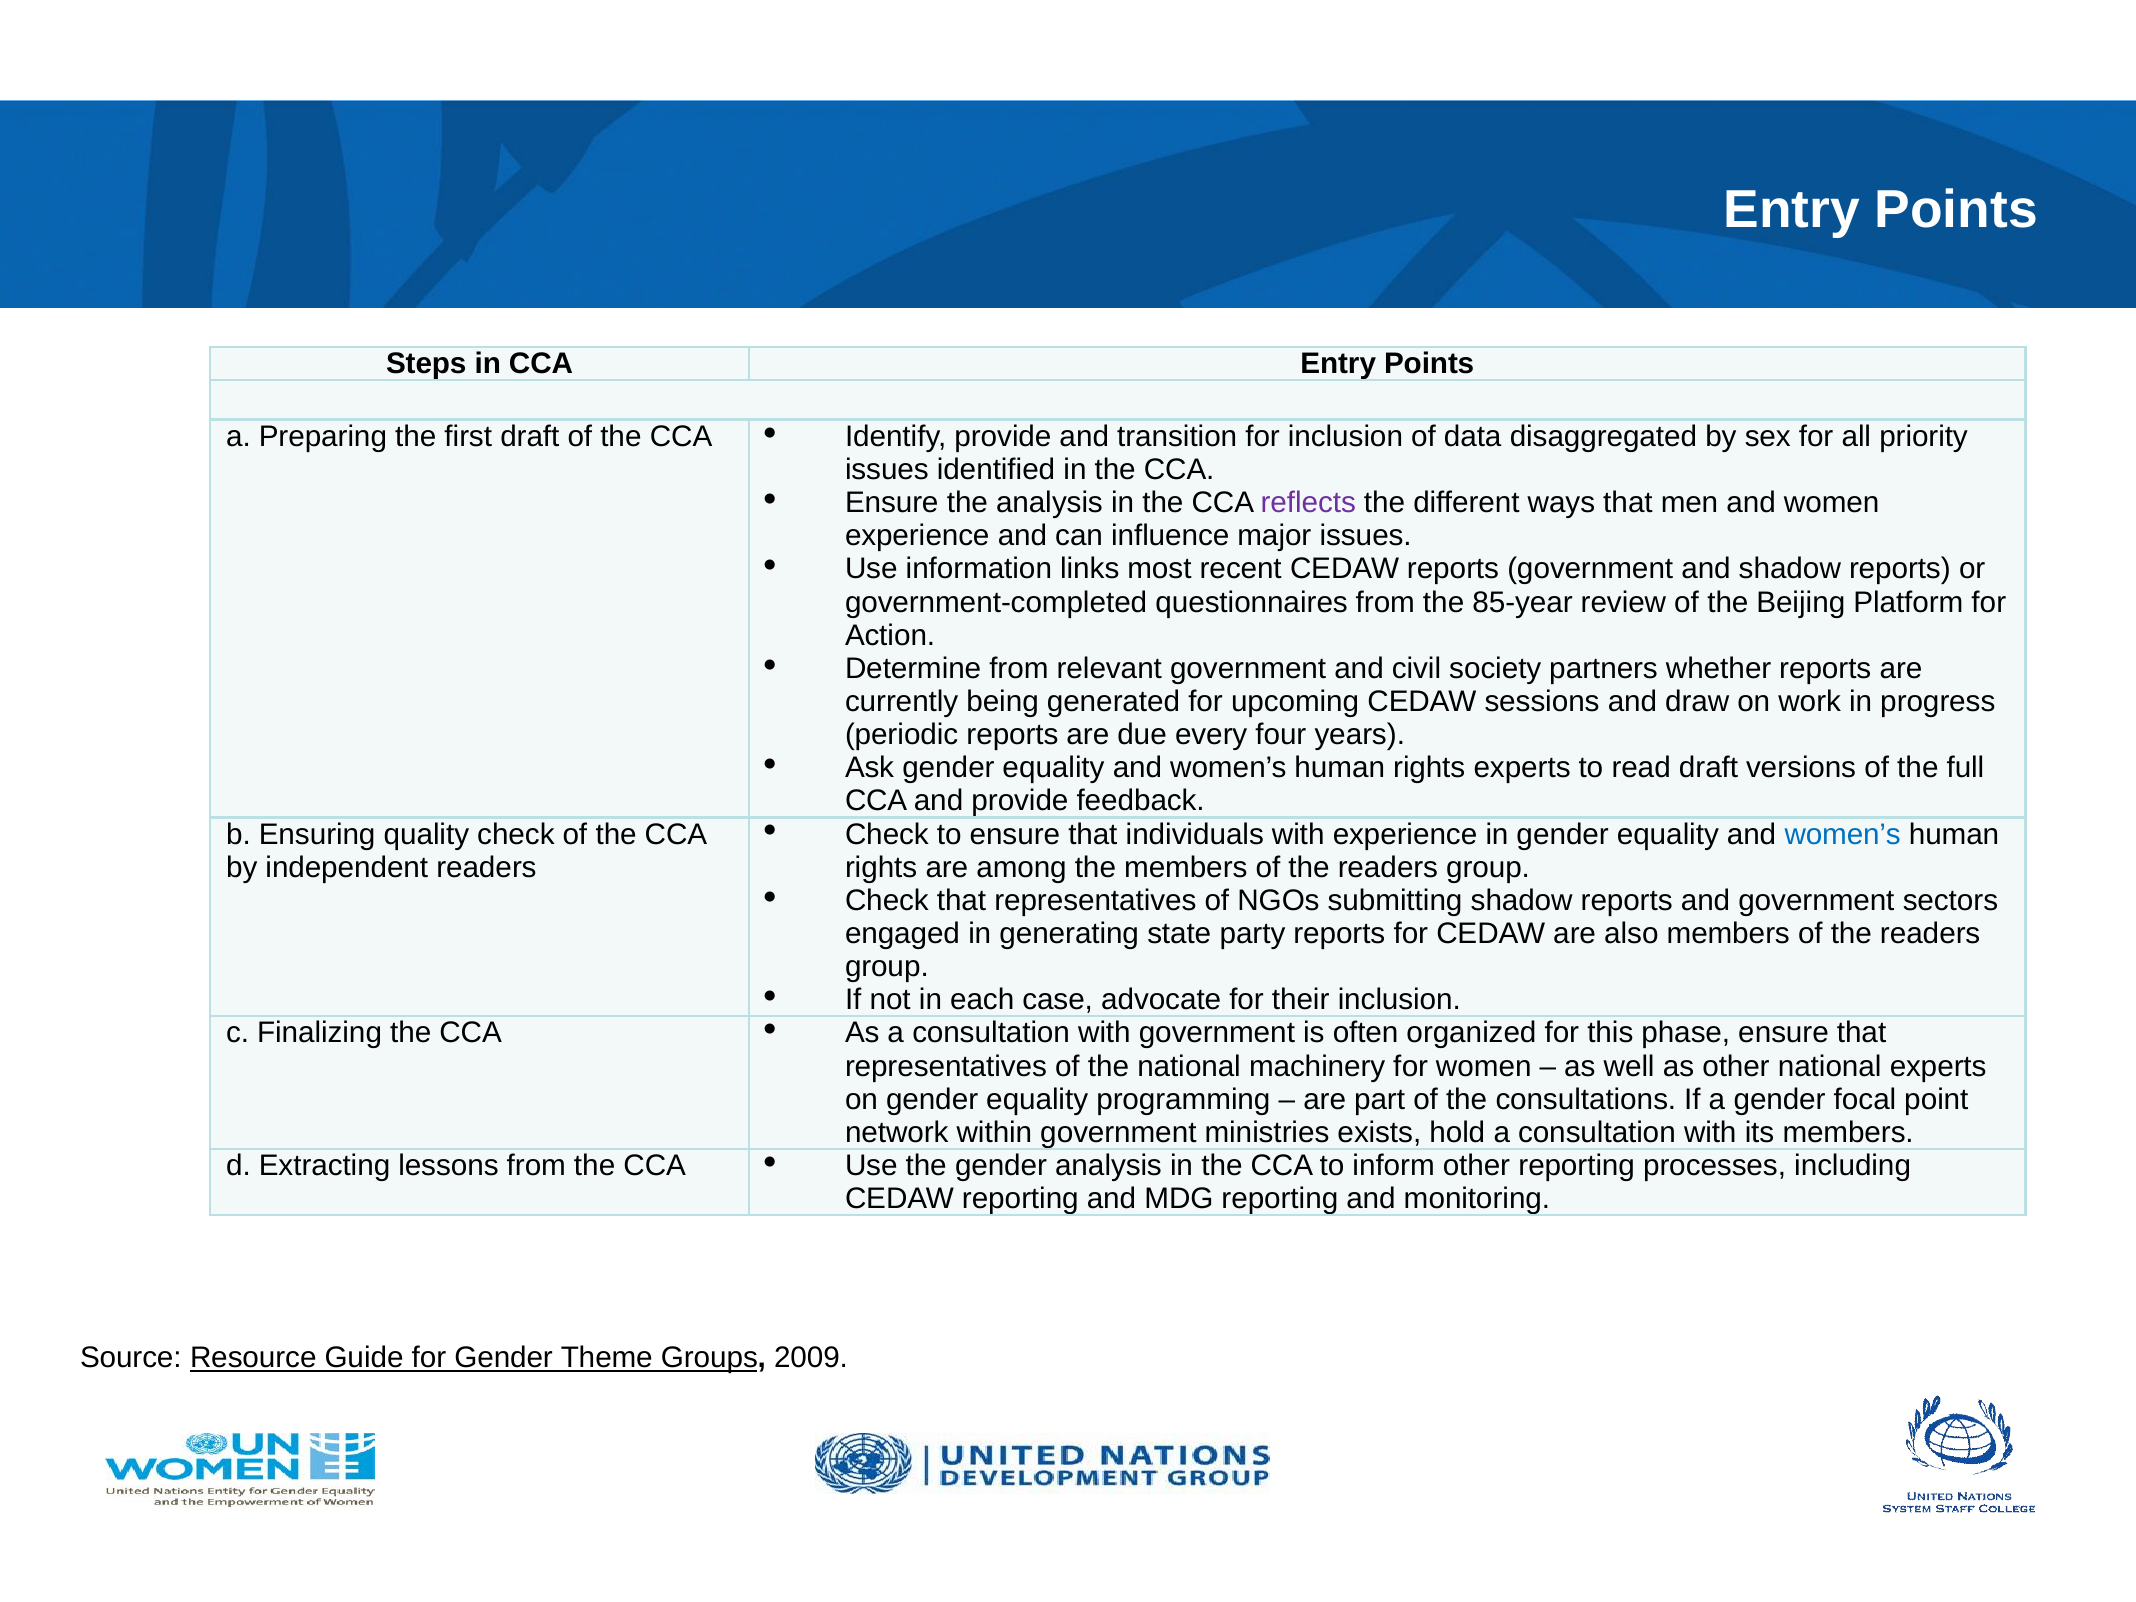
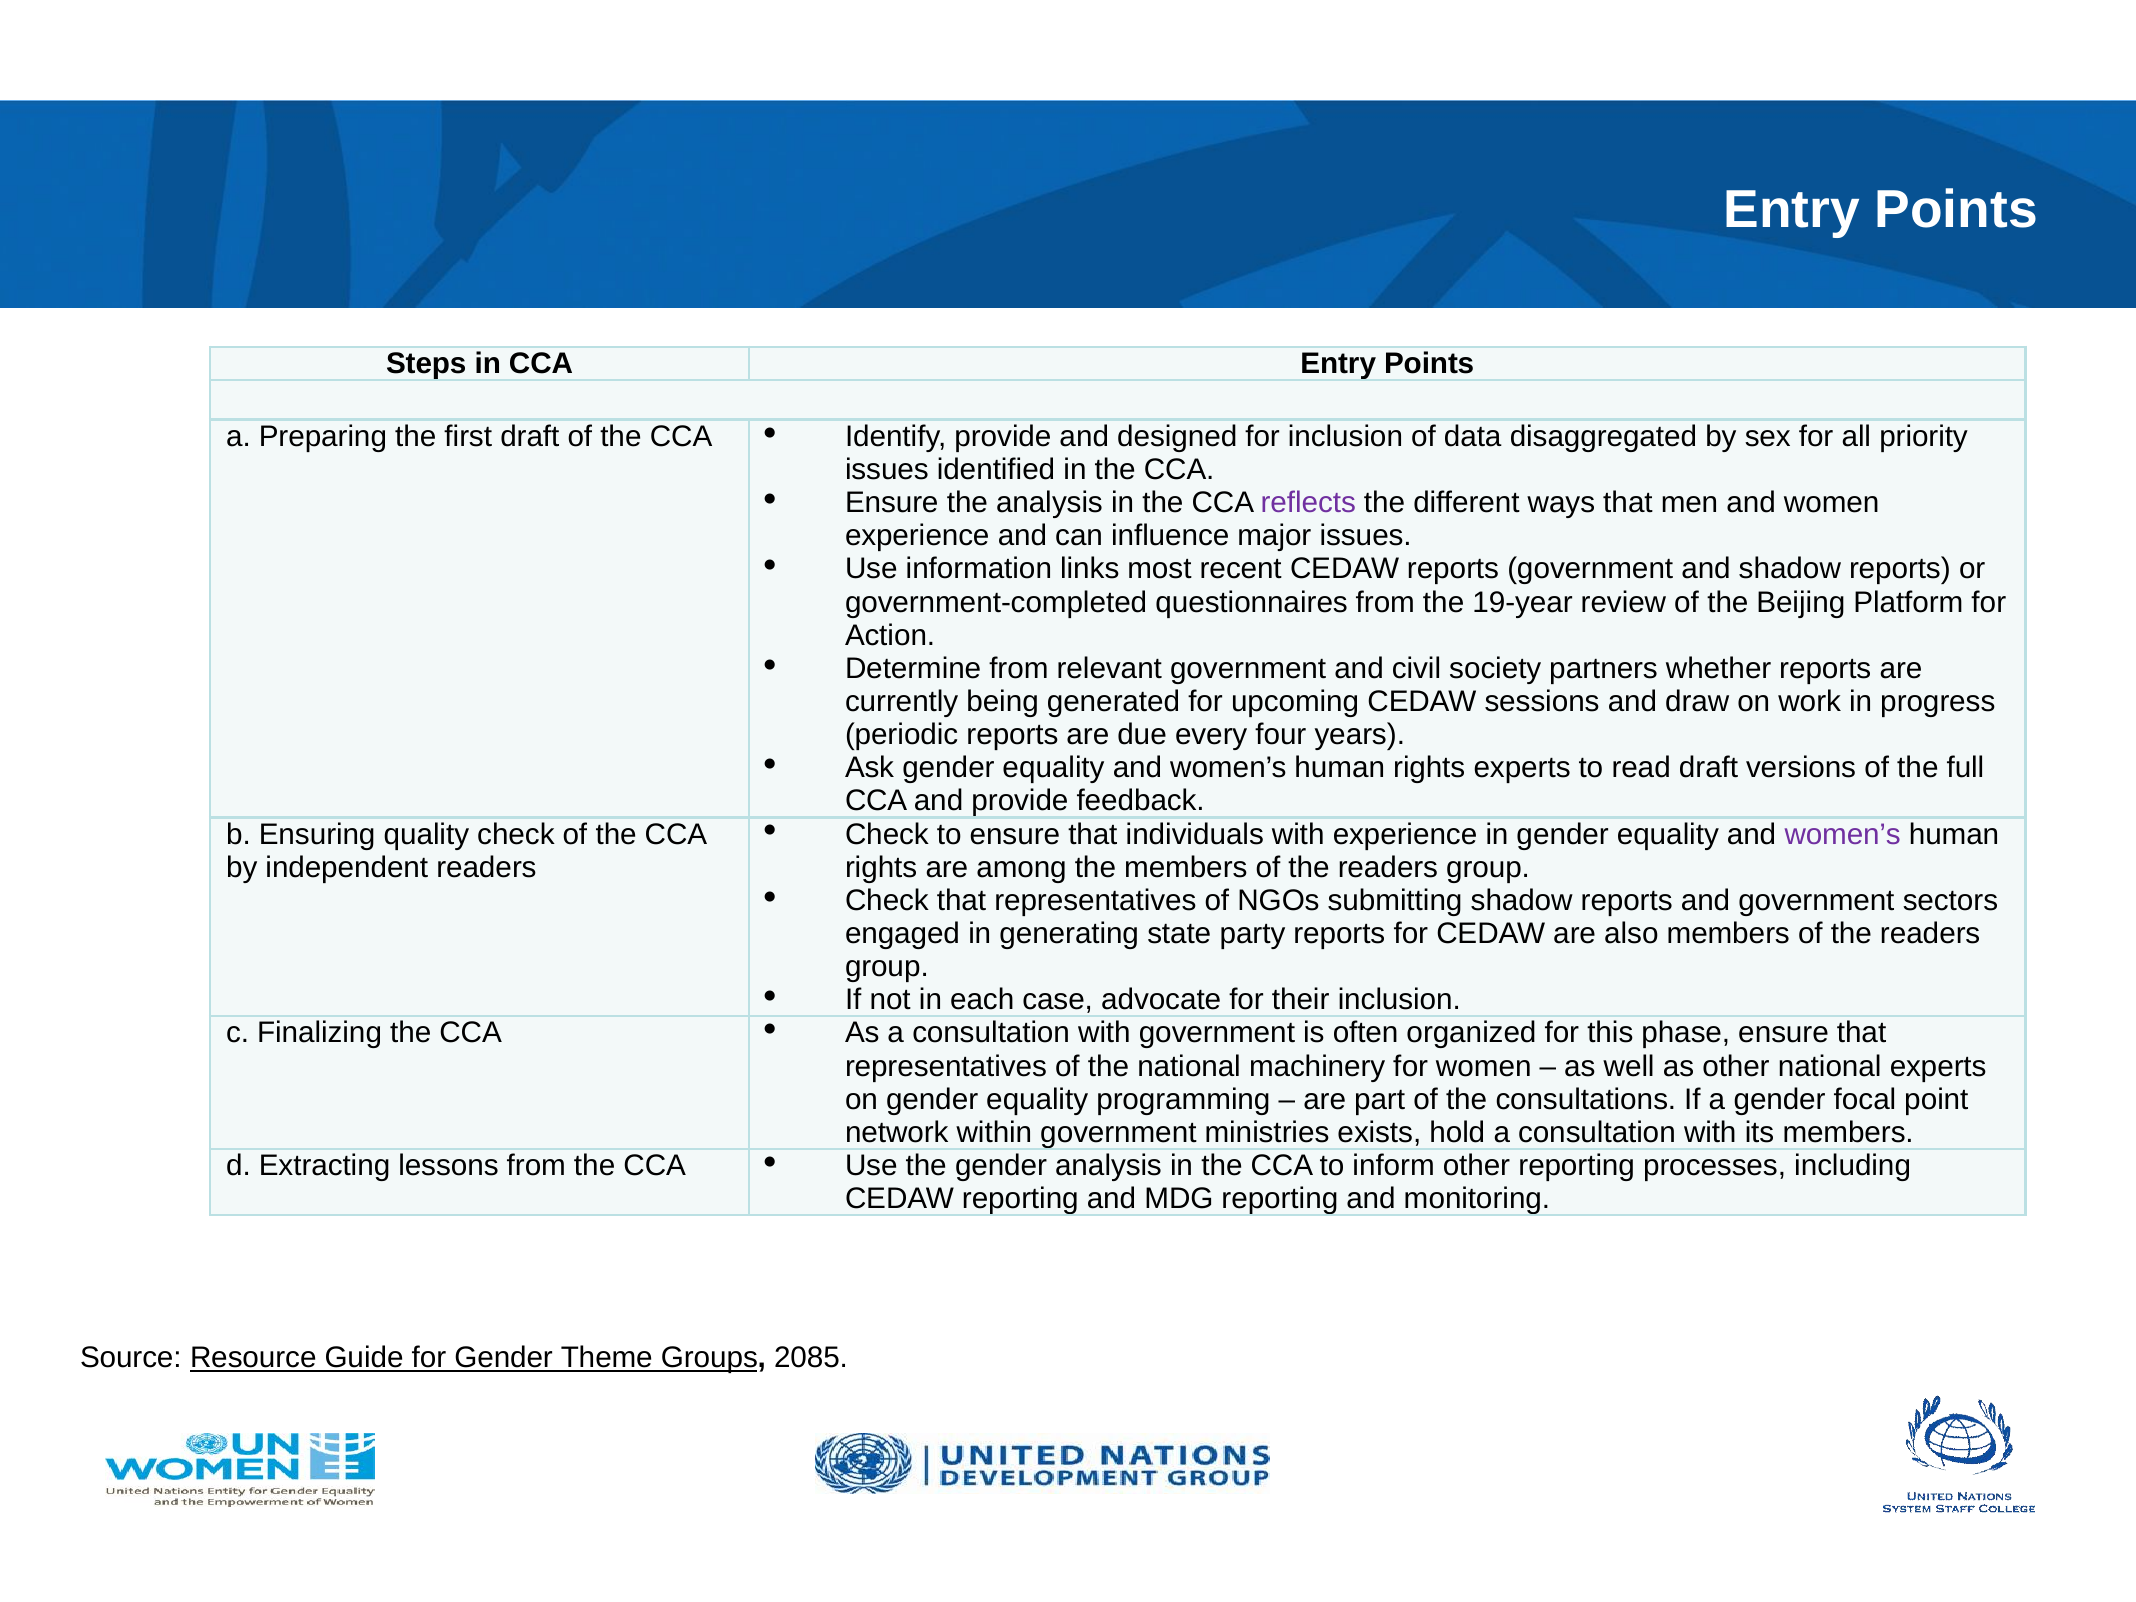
transition: transition -> designed
85-year: 85-year -> 19-year
women’s at (1843, 834) colour: blue -> purple
2009: 2009 -> 2085
